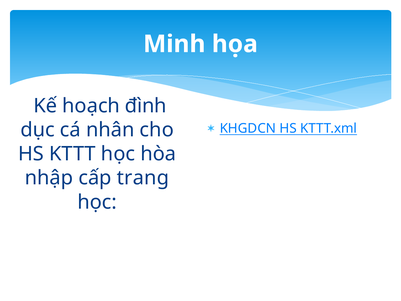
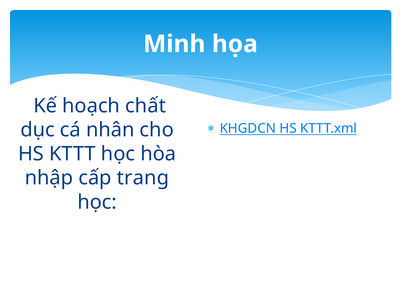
đình: đình -> chất
